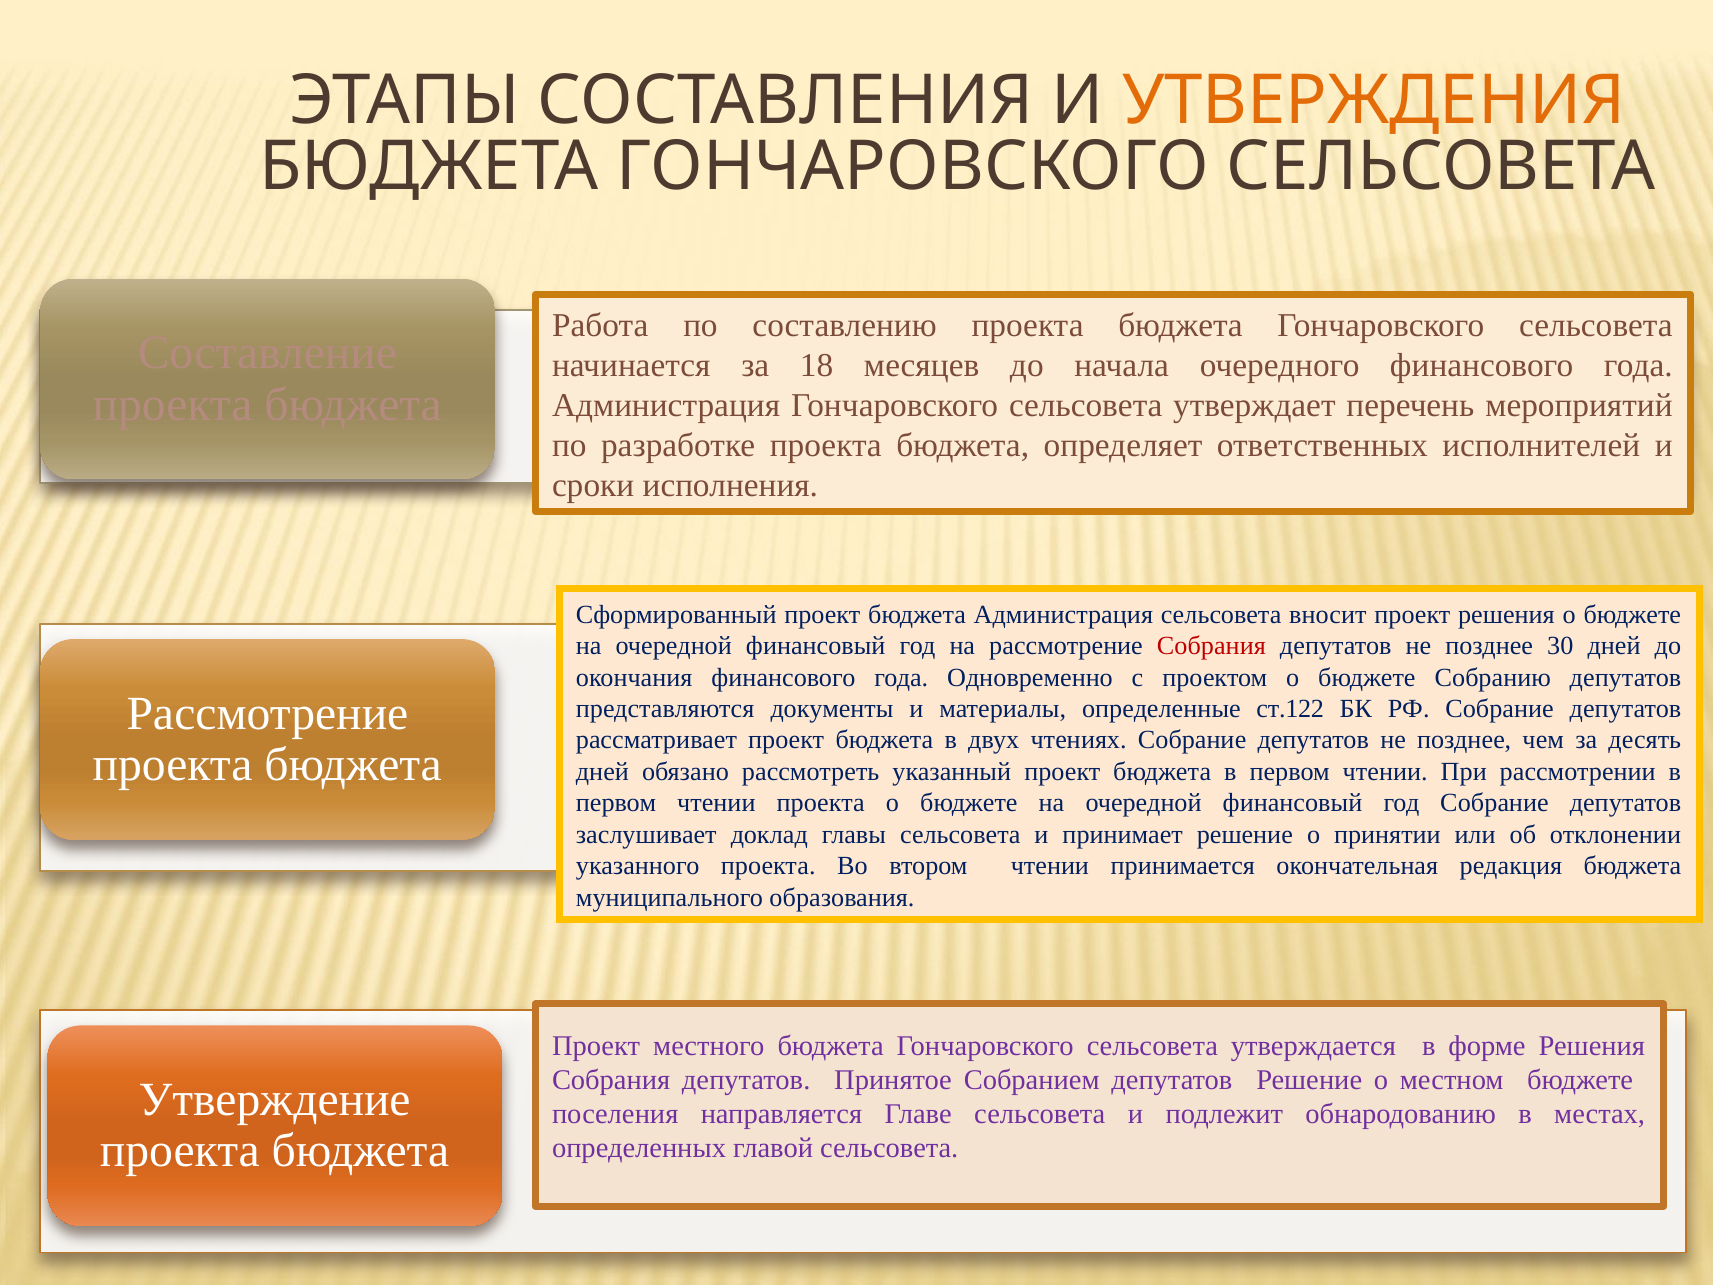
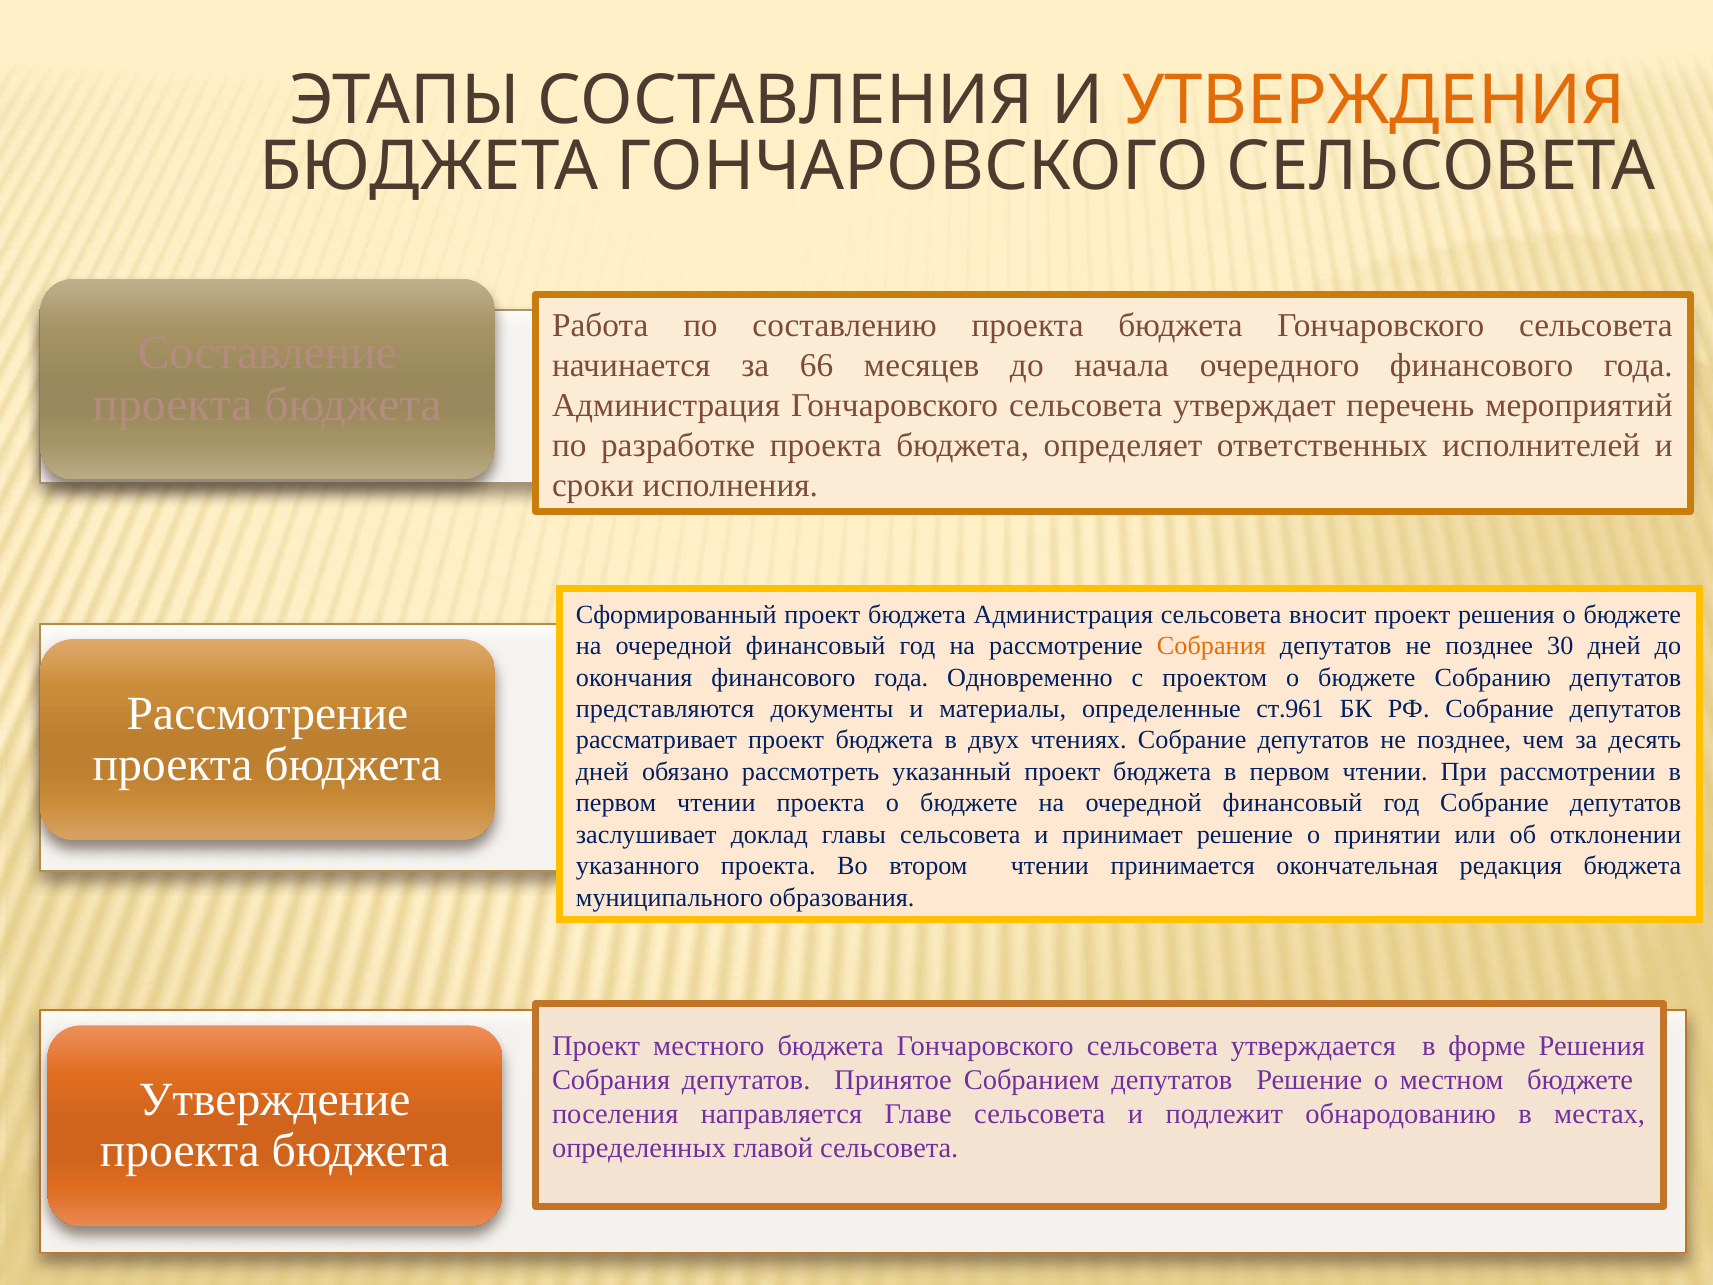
18: 18 -> 66
Собрания at (1211, 646) colour: red -> orange
ст.122: ст.122 -> ст.961
